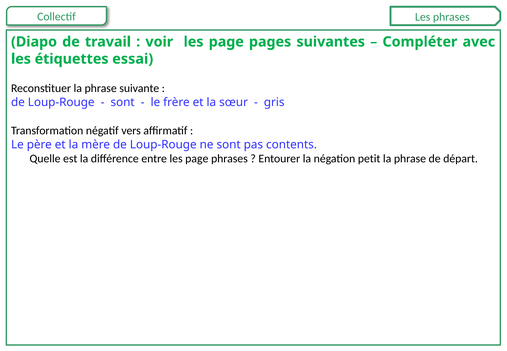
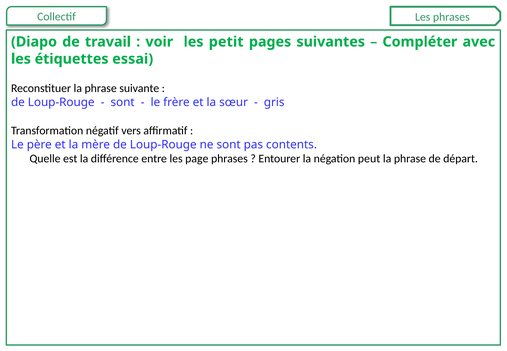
voir les page: page -> petit
petit: petit -> peut
